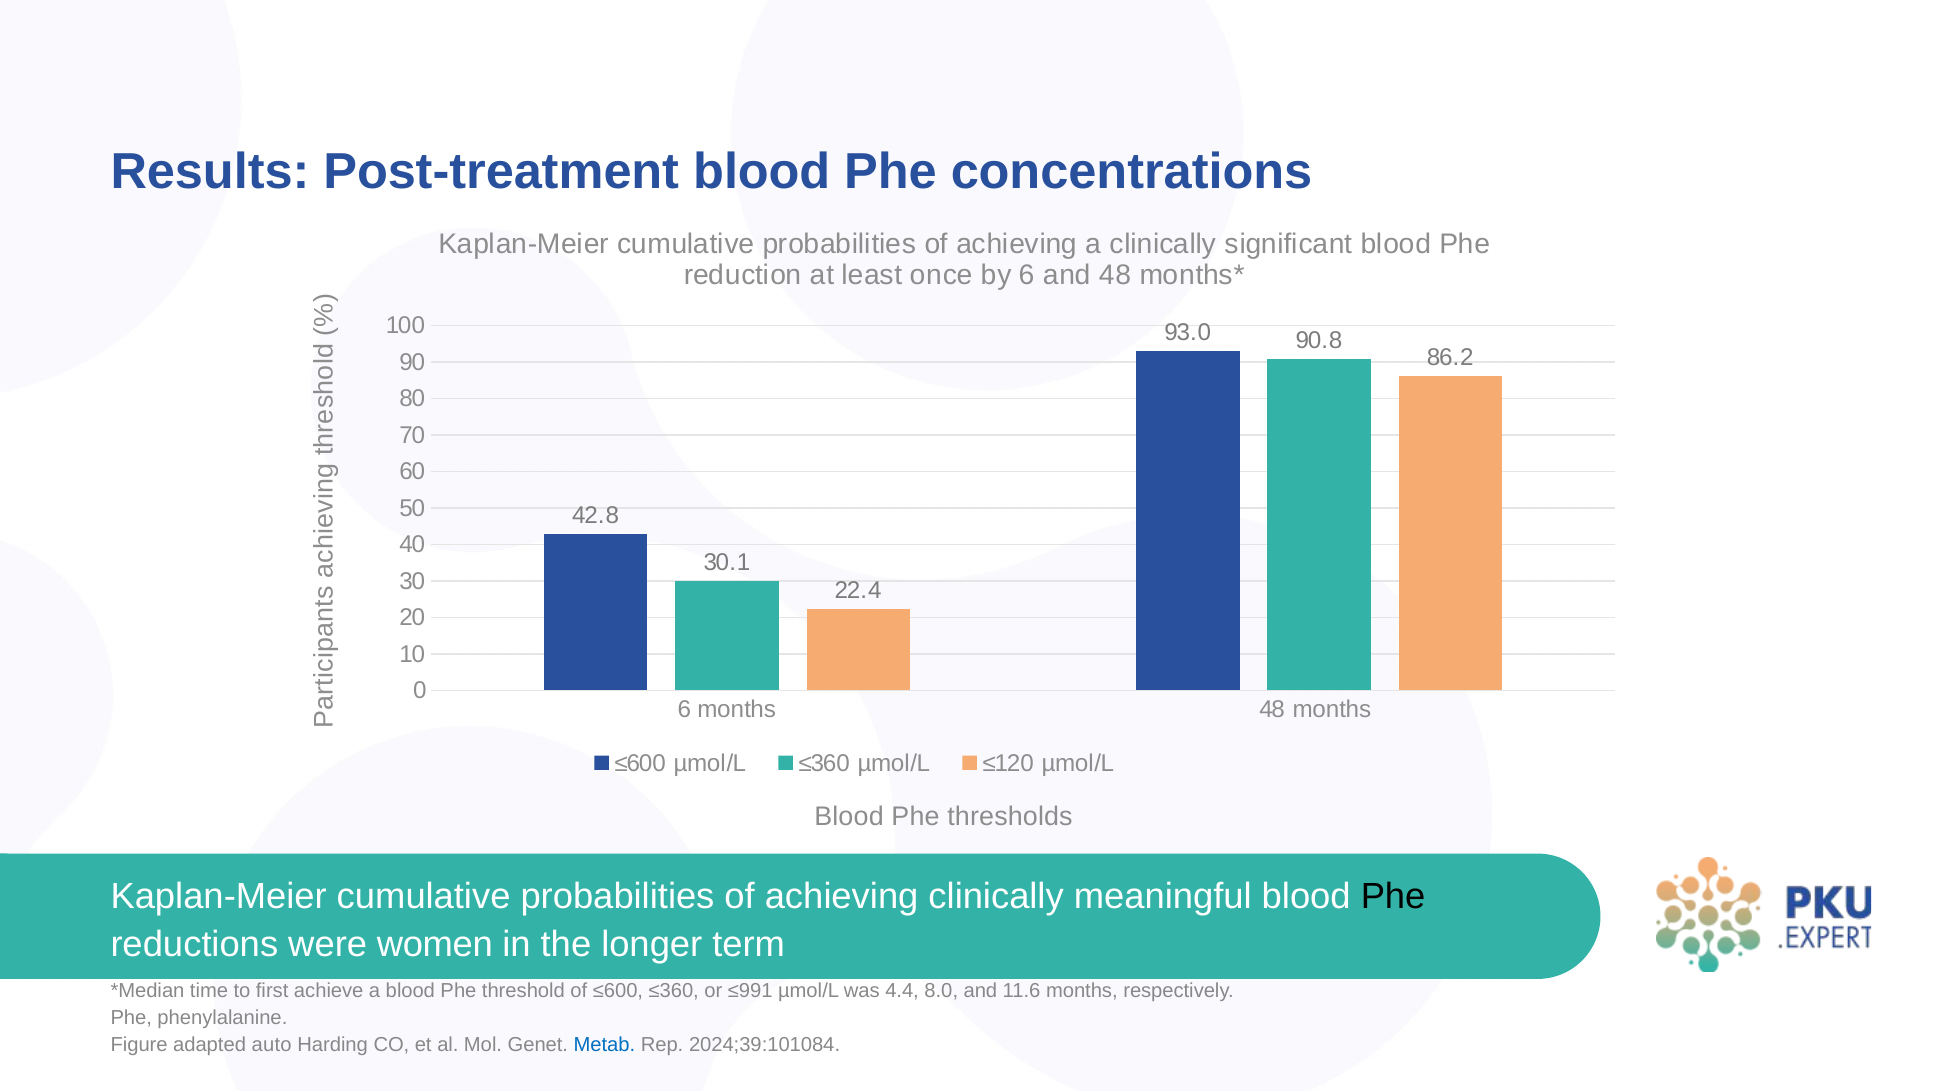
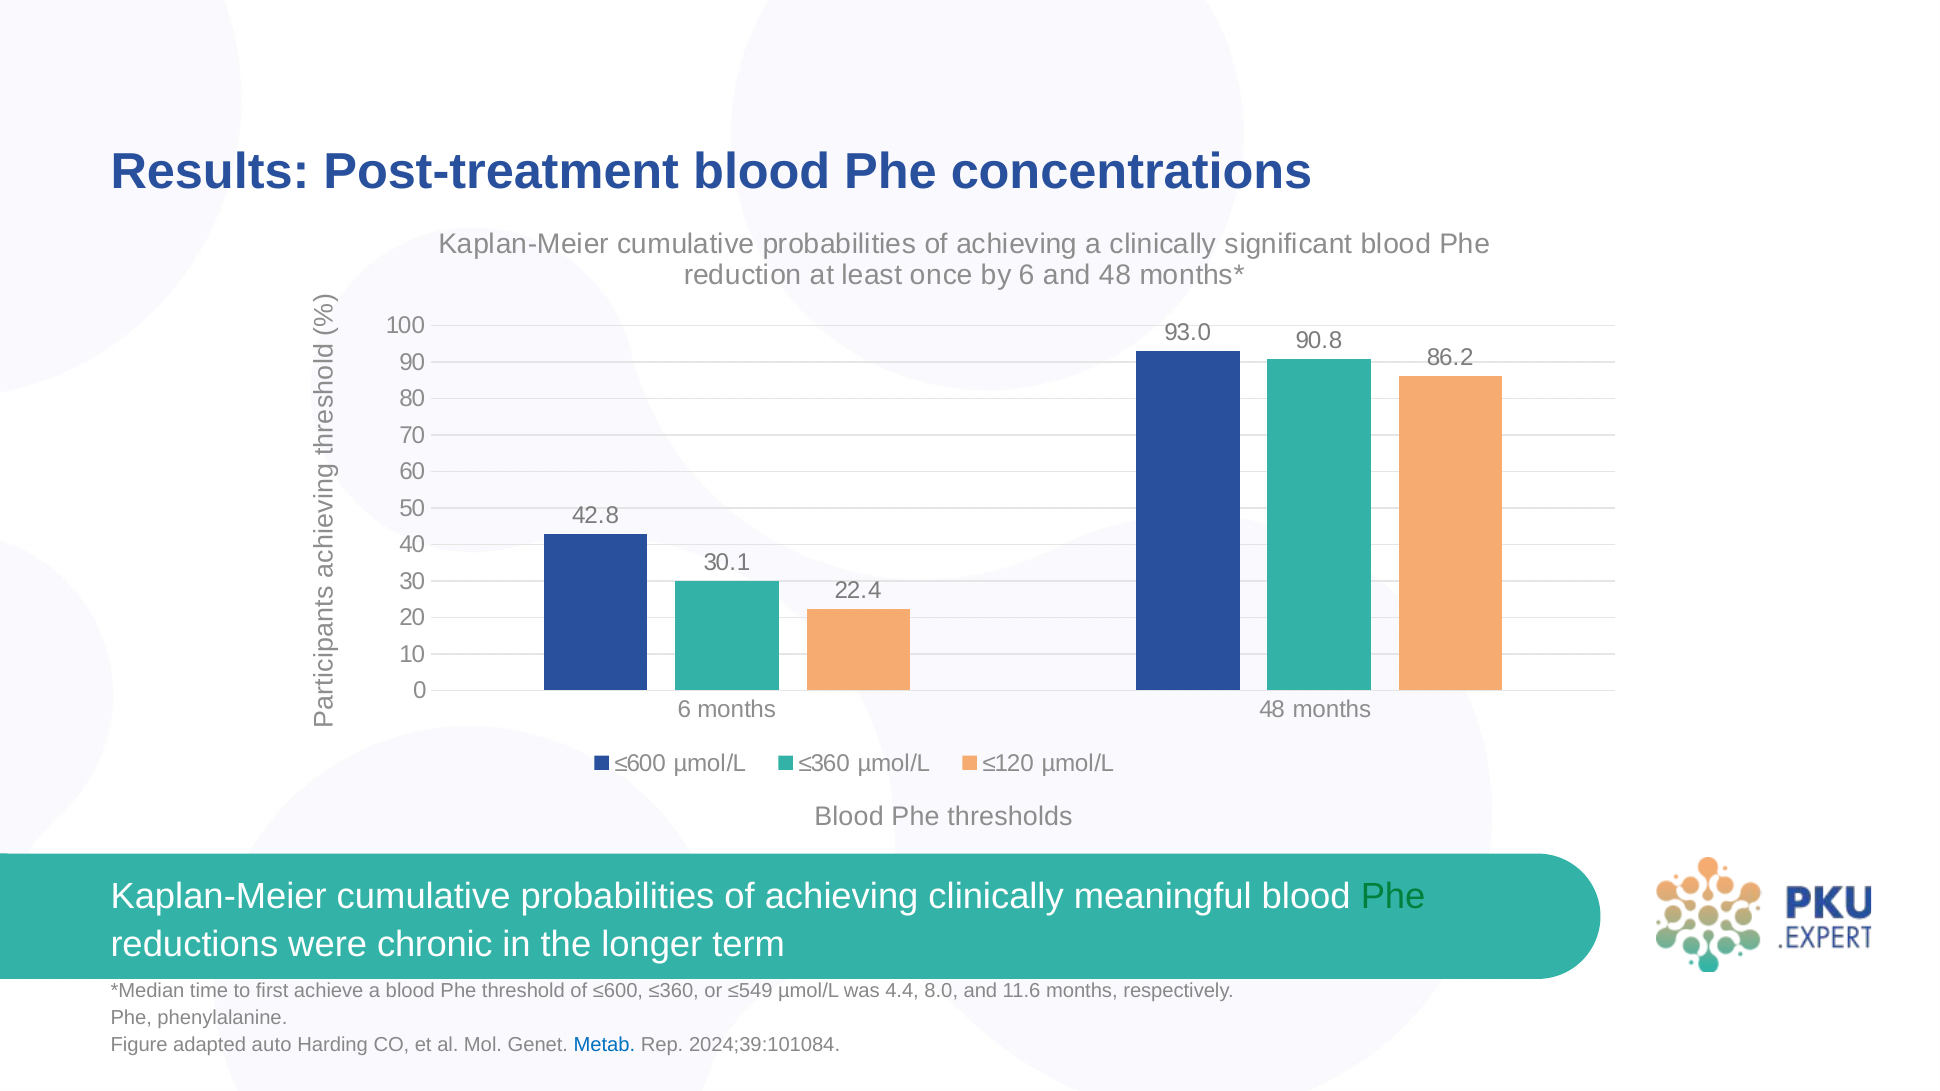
Phe at (1393, 897) colour: black -> green
women: women -> chronic
≤991: ≤991 -> ≤549
